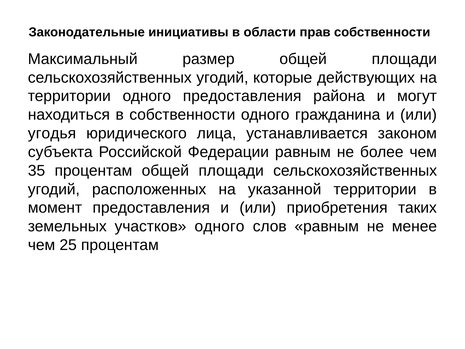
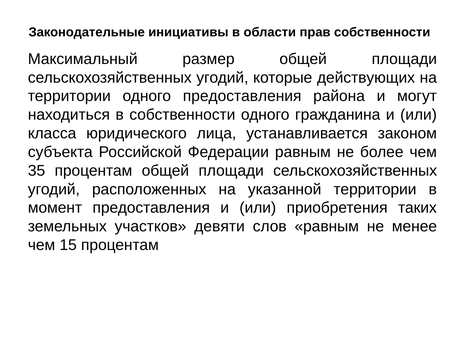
угодья: угодья -> класса
участков одного: одного -> девяти
25: 25 -> 15
